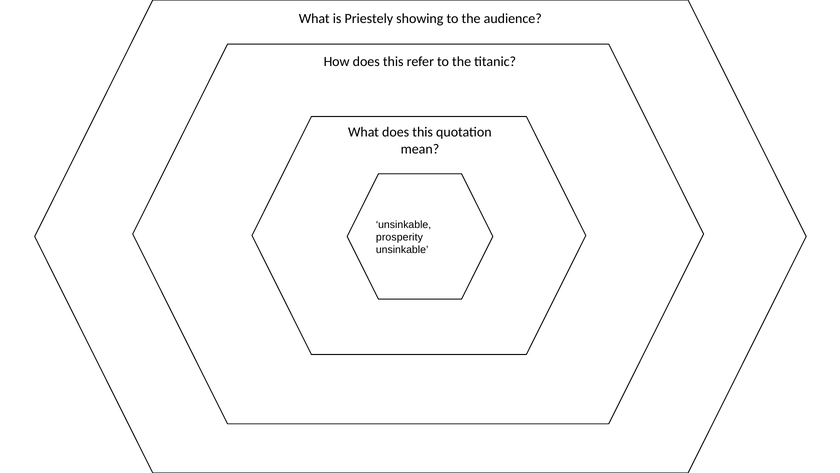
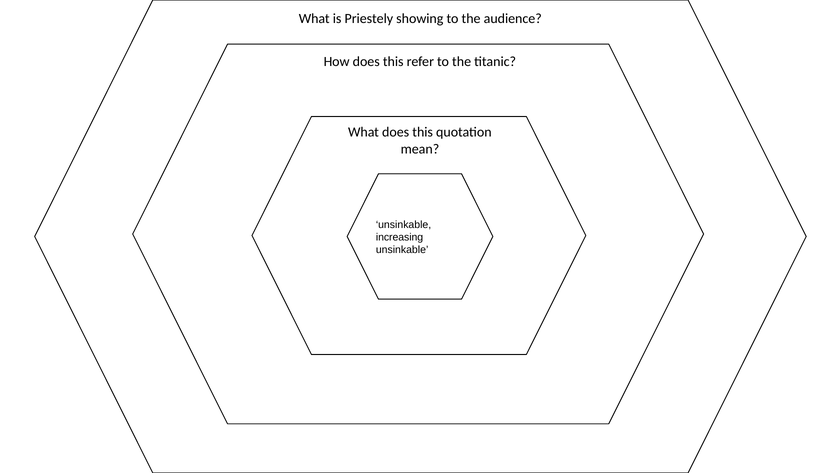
prosperity: prosperity -> increasing
